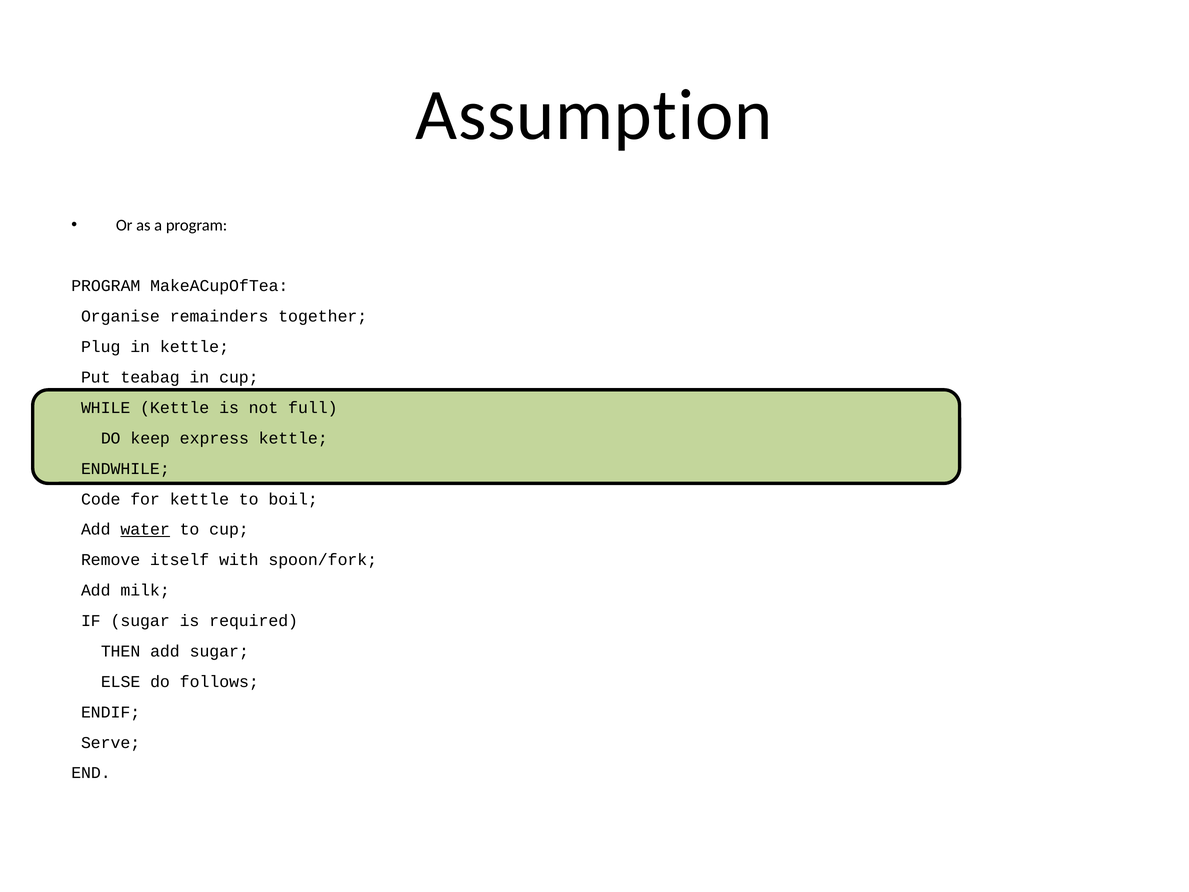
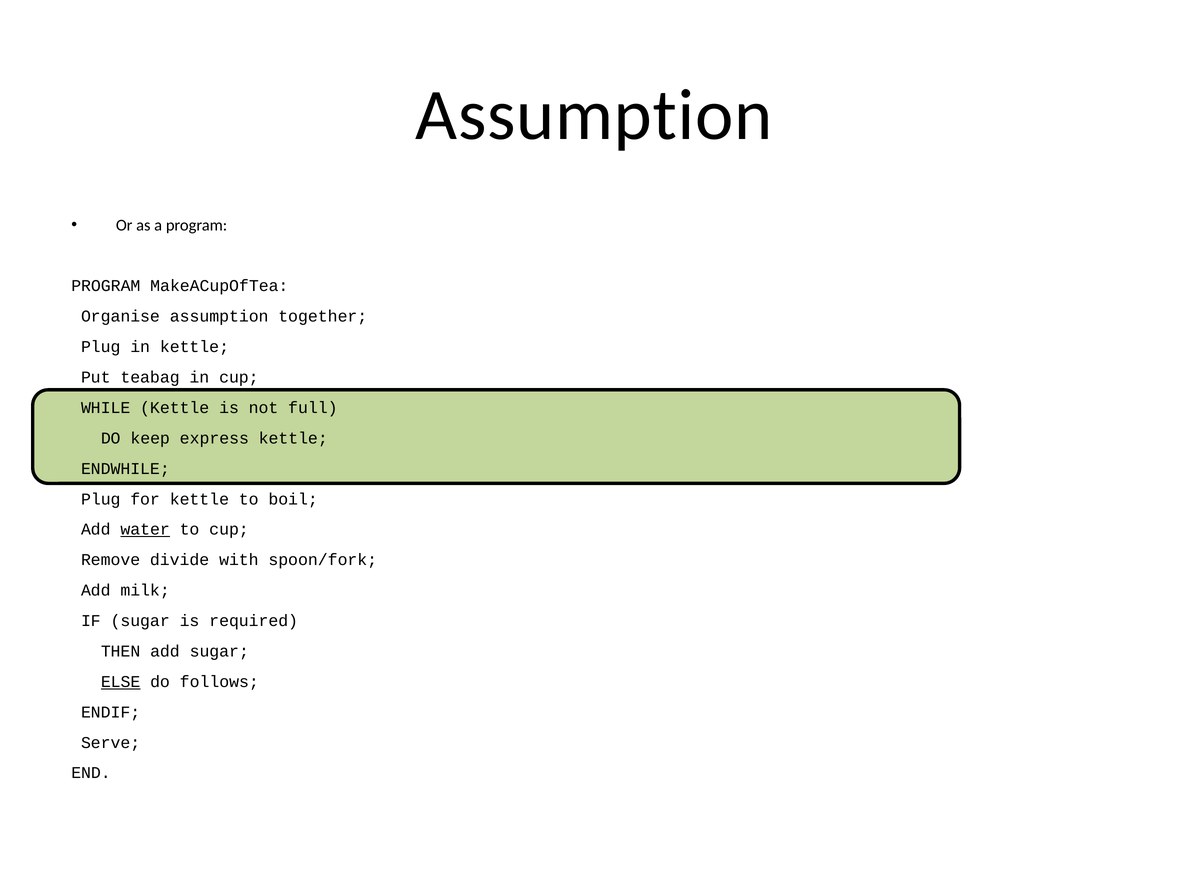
Organise remainders: remainders -> assumption
Code at (101, 499): Code -> Plug
itself: itself -> divide
ELSE underline: none -> present
